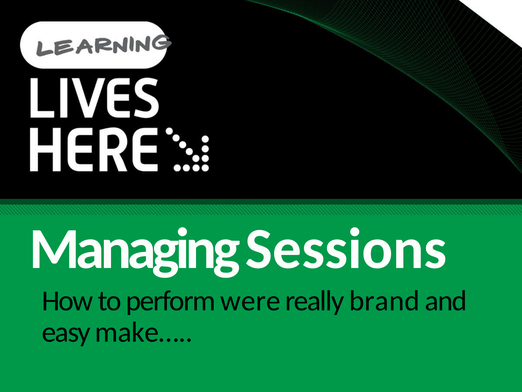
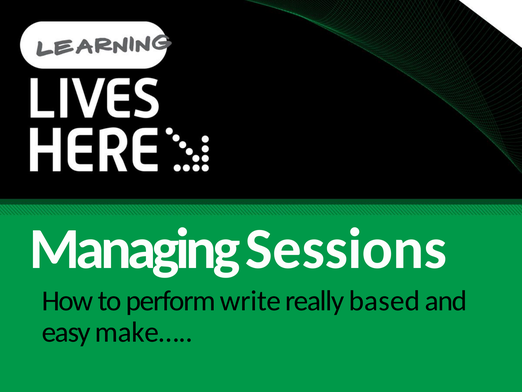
were: were -> write
brand: brand -> based
